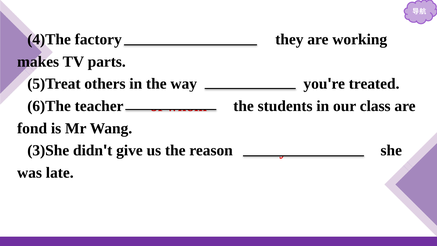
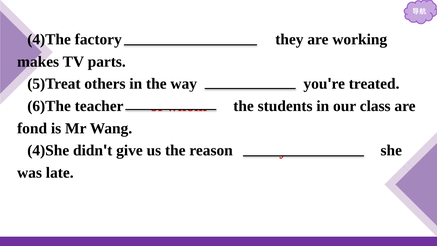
3)She: 3)She -> 4)She
